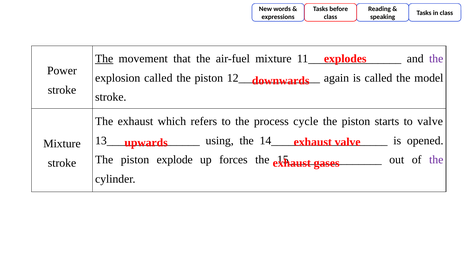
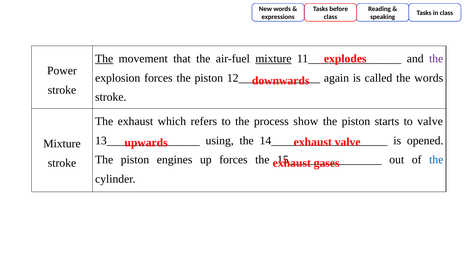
mixture at (273, 59) underline: none -> present
explosion called: called -> forces
the model: model -> words
cycle: cycle -> show
explode: explode -> engines
the at (436, 160) colour: purple -> blue
